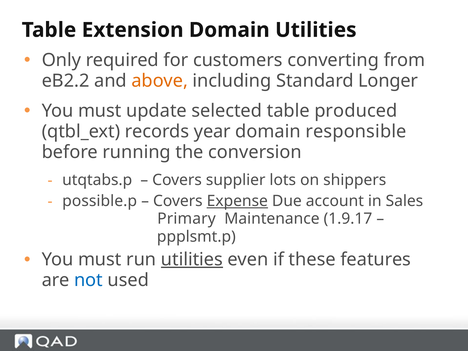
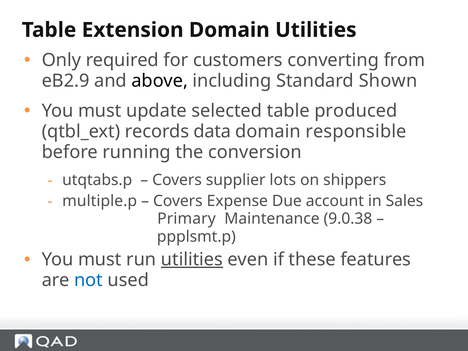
eB2.2: eB2.2 -> eB2.9
above colour: orange -> black
Longer: Longer -> Shown
year: year -> data
possible.p: possible.p -> multiple.p
Expense underline: present -> none
1.9.17: 1.9.17 -> 9.0.38
